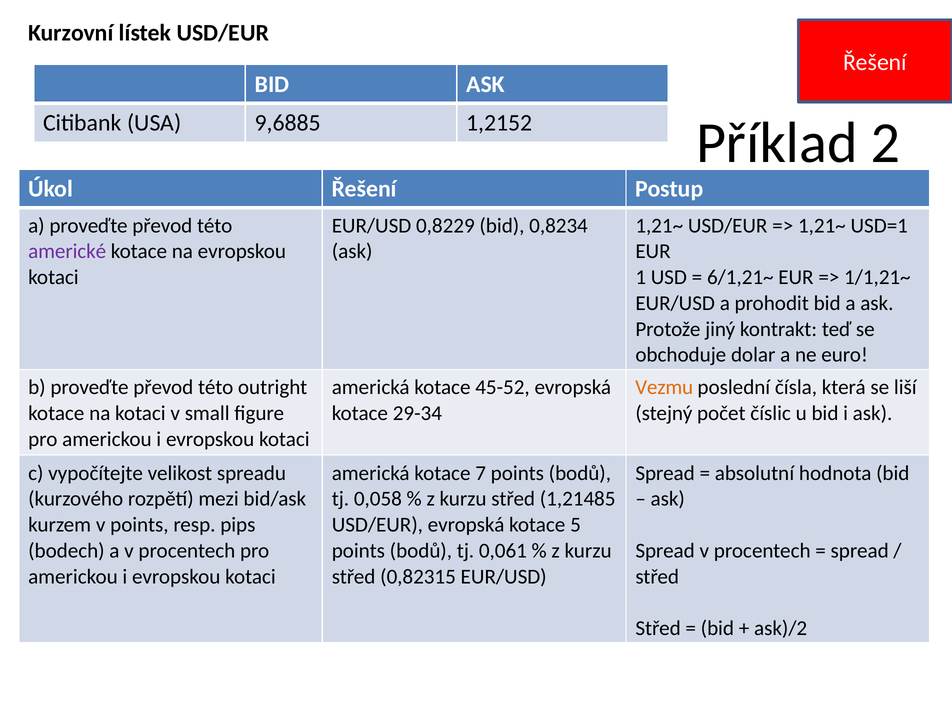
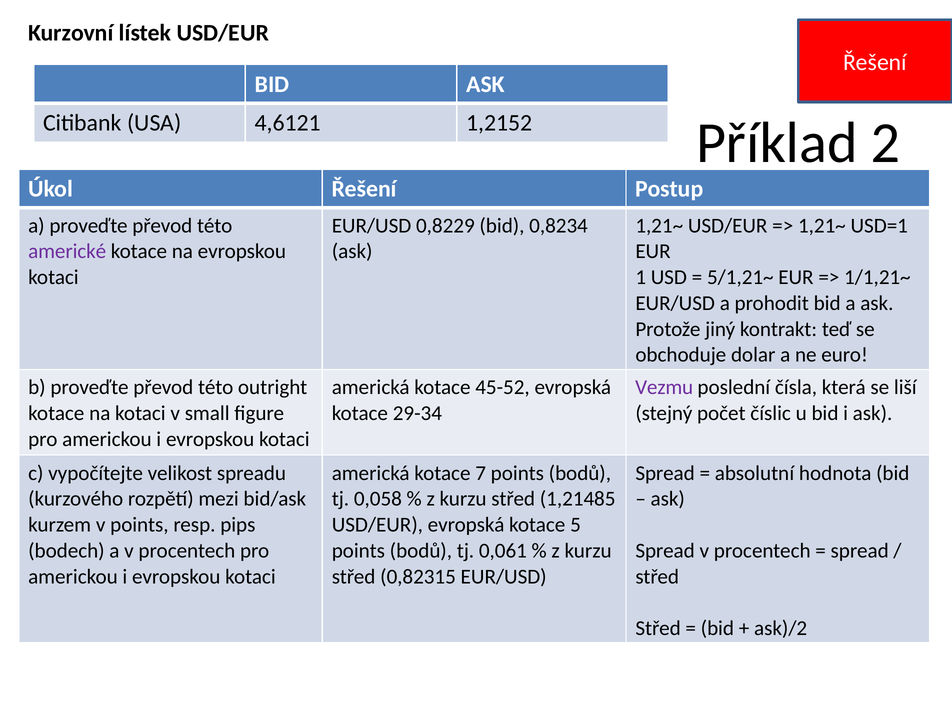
9,6885: 9,6885 -> 4,6121
6/1,21~: 6/1,21~ -> 5/1,21~
Vezmu colour: orange -> purple
